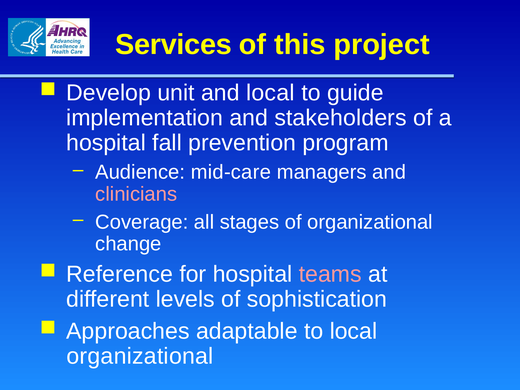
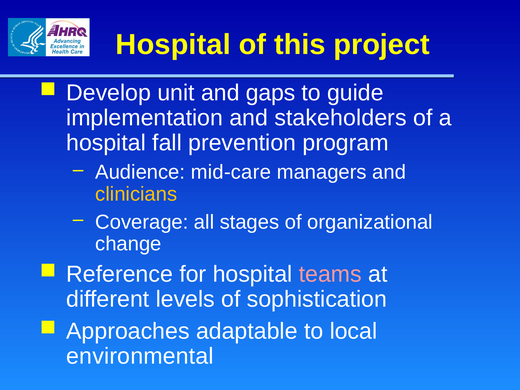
Services at (173, 45): Services -> Hospital
and local: local -> gaps
clinicians colour: pink -> yellow
organizational at (140, 356): organizational -> environmental
